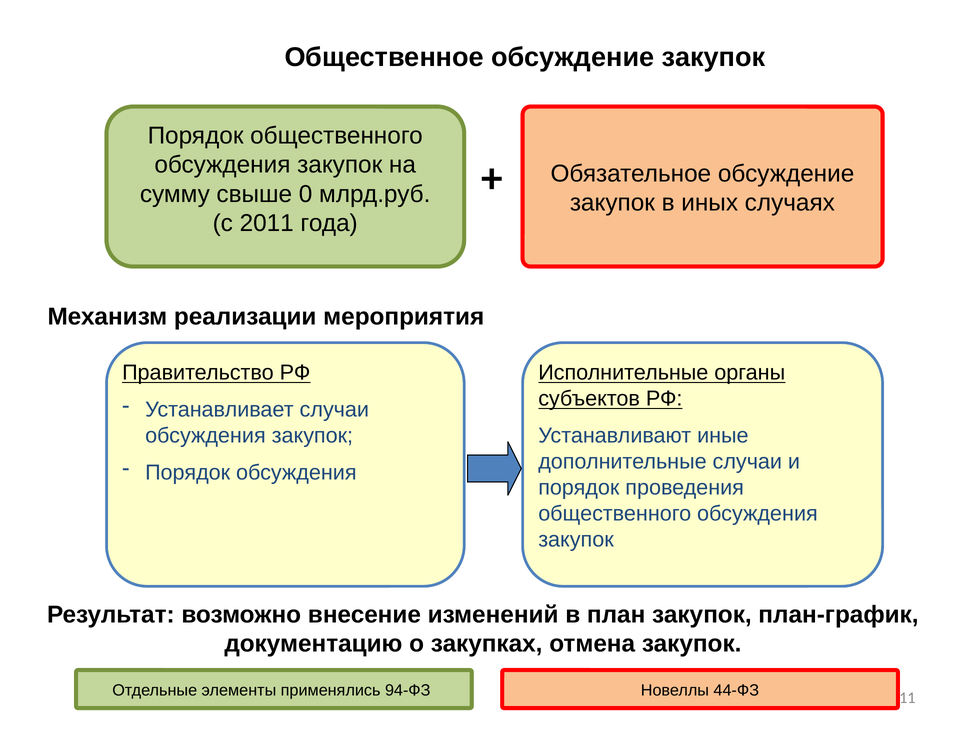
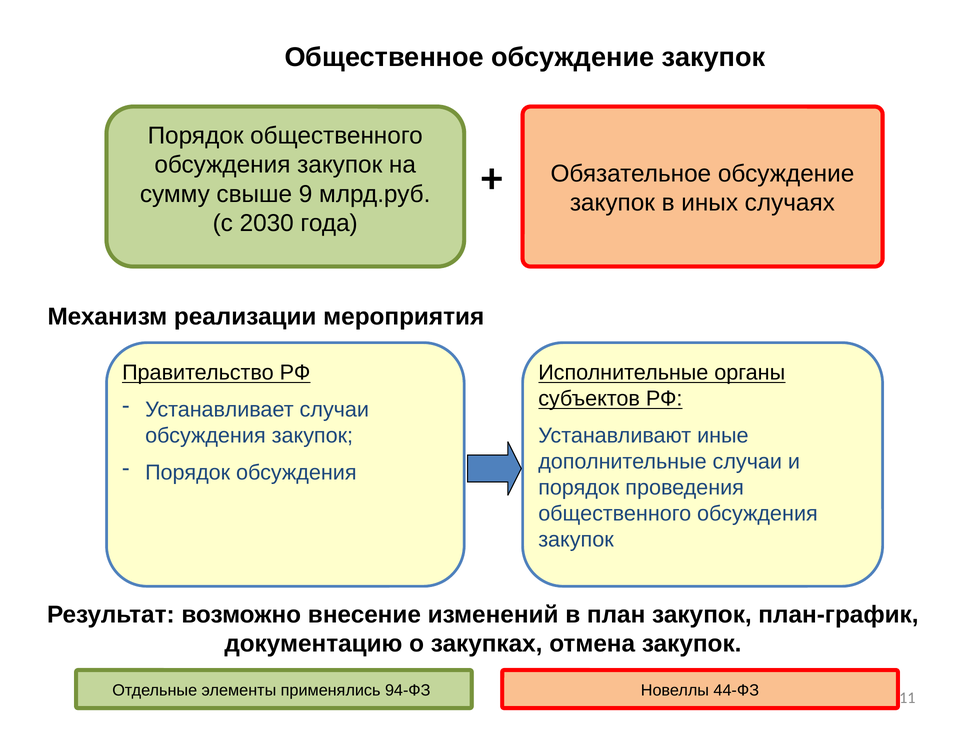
0: 0 -> 9
2011: 2011 -> 2030
